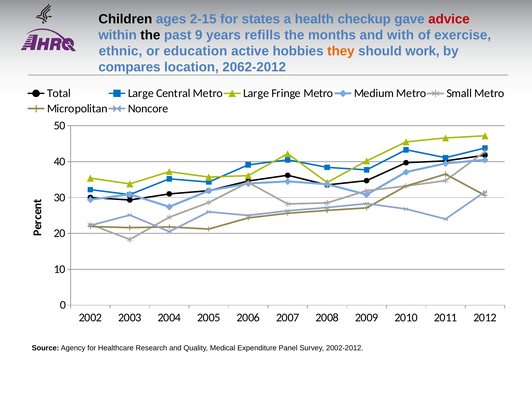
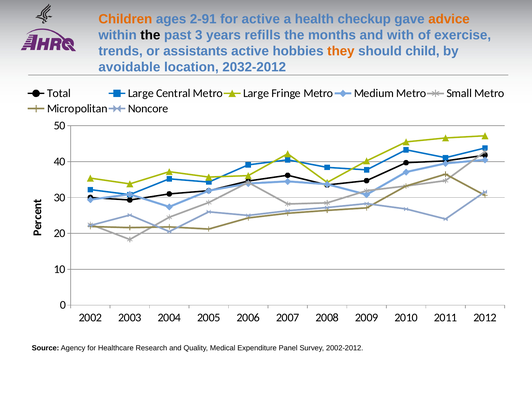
Children colour: black -> orange
2-15: 2-15 -> 2-91
for states: states -> active
advice colour: red -> orange
9: 9 -> 3
ethnic: ethnic -> trends
education: education -> assistants
work: work -> child
compares: compares -> avoidable
2062-2012: 2062-2012 -> 2032-2012
